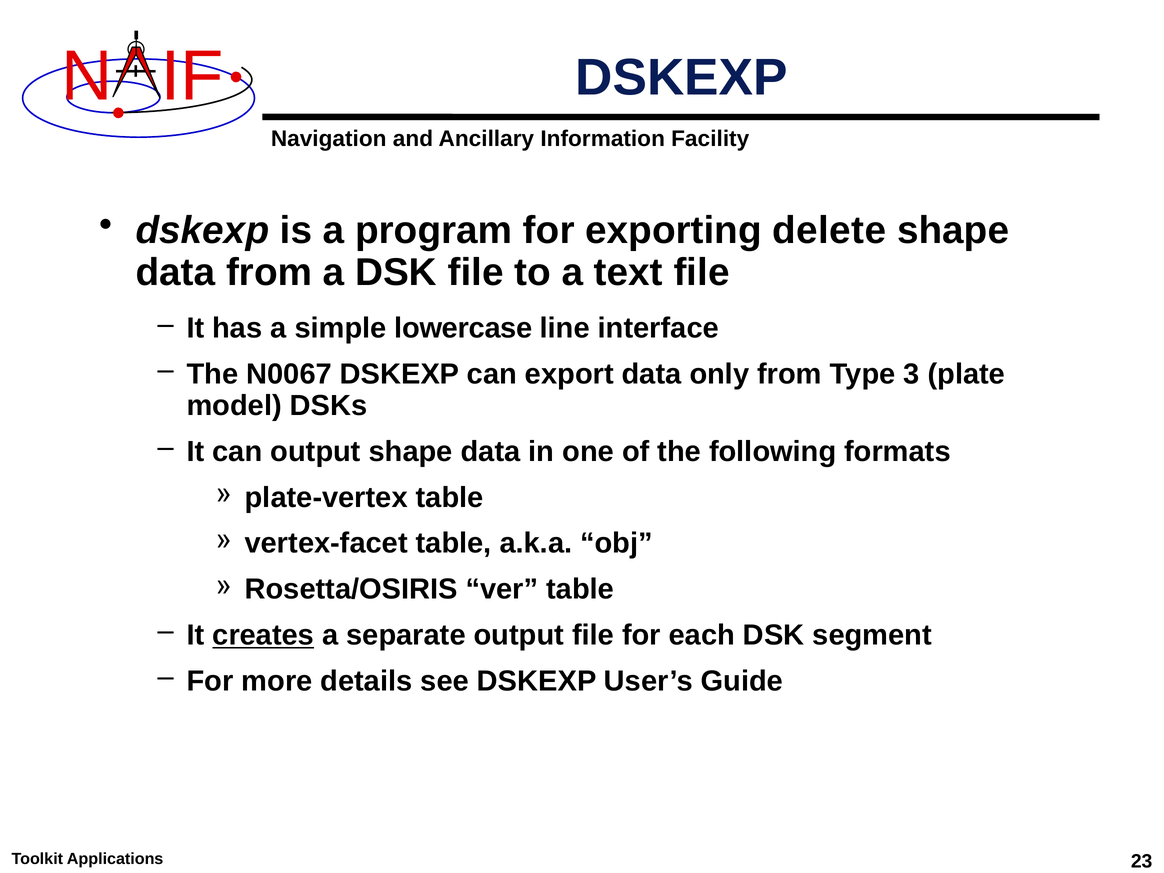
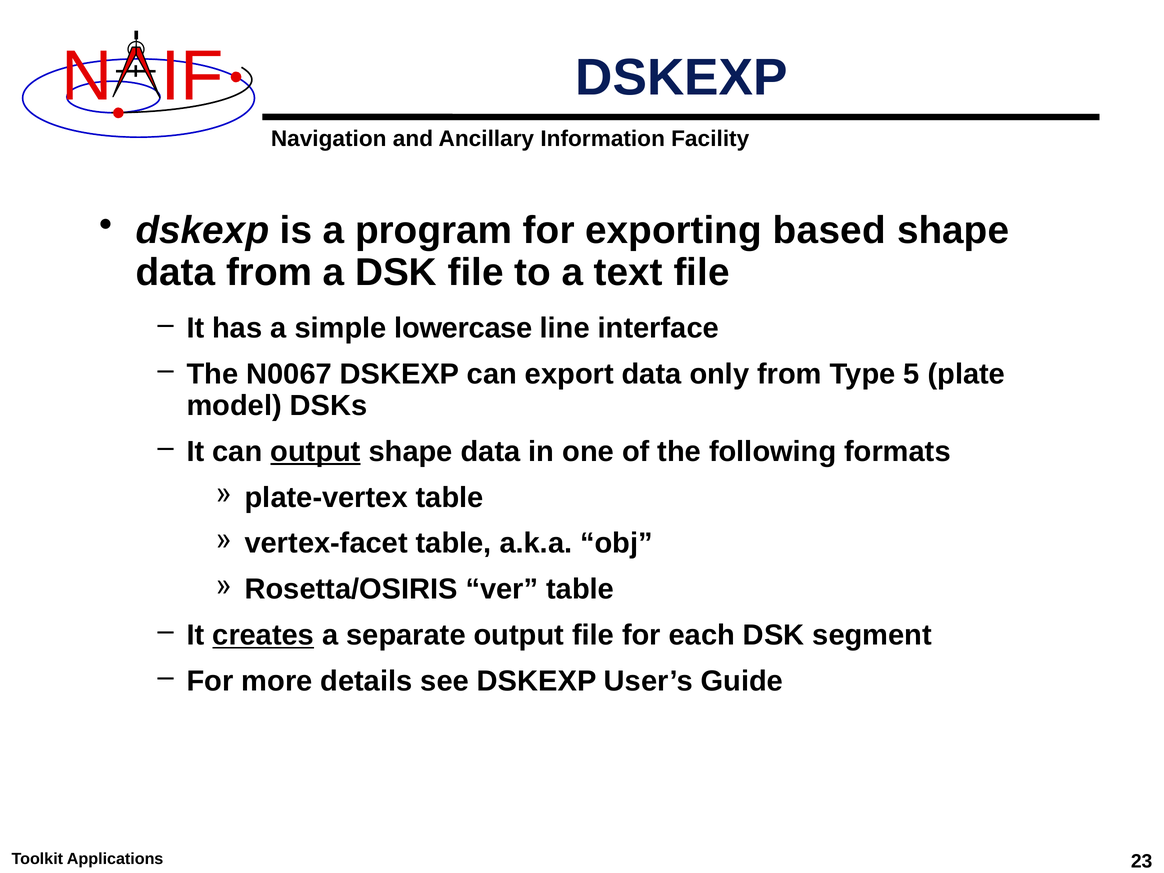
delete: delete -> based
3: 3 -> 5
output at (316, 452) underline: none -> present
